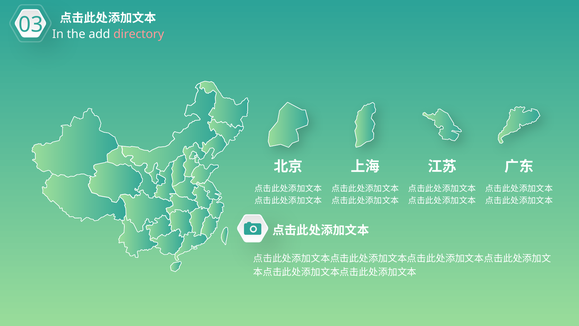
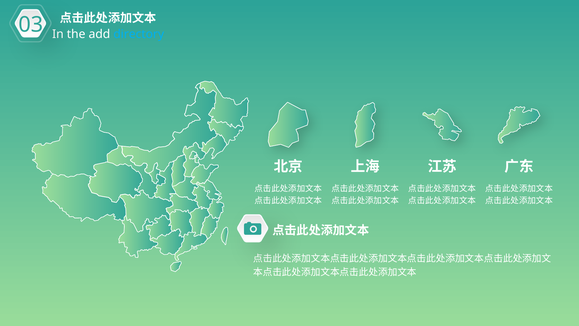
directory colour: pink -> light blue
